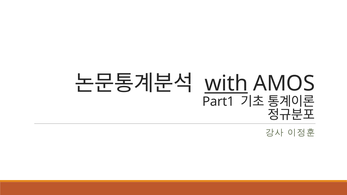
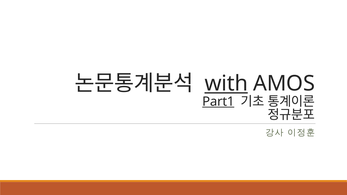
Part1 underline: none -> present
